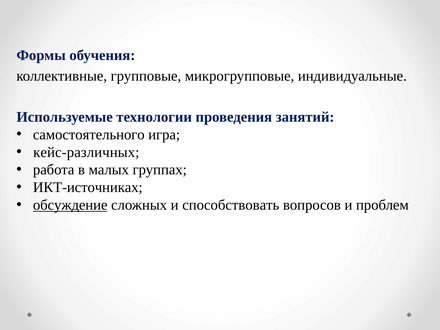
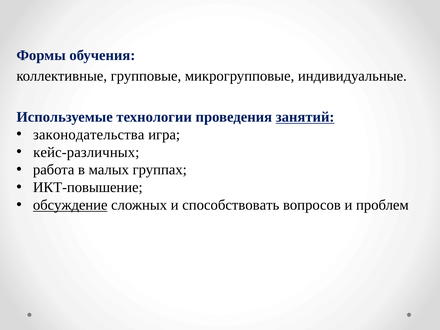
занятий underline: none -> present
самостоятельного: самостоятельного -> законодательства
ИКТ-источниках: ИКТ-источниках -> ИКТ-повышение
